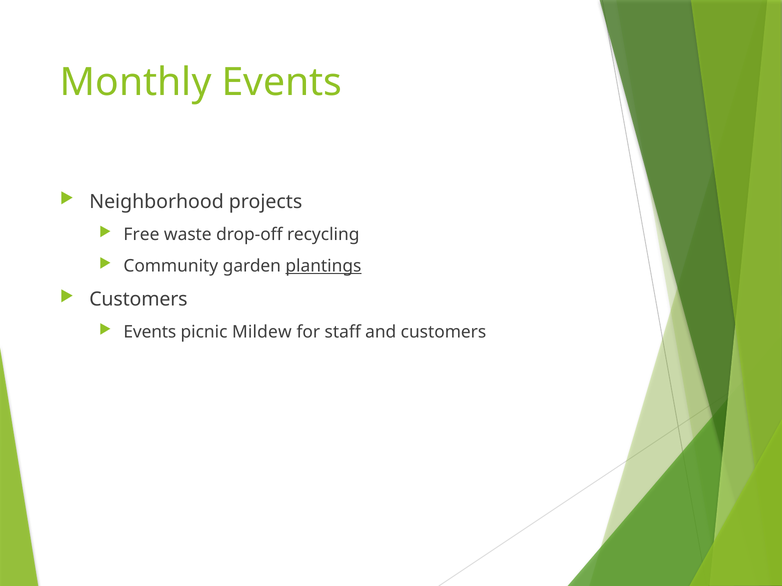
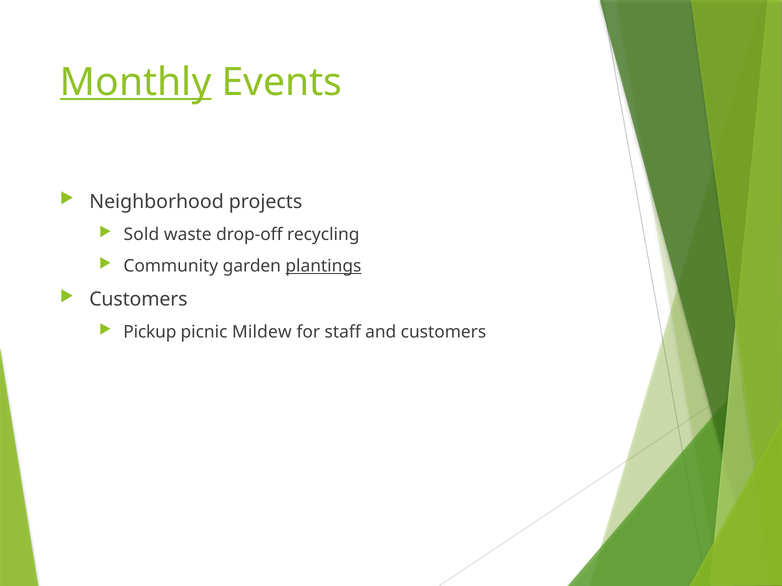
Monthly underline: none -> present
Free: Free -> Sold
Events at (150, 332): Events -> Pickup
